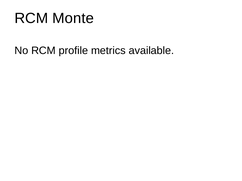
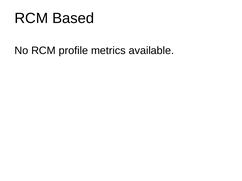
Monte: Monte -> Based
